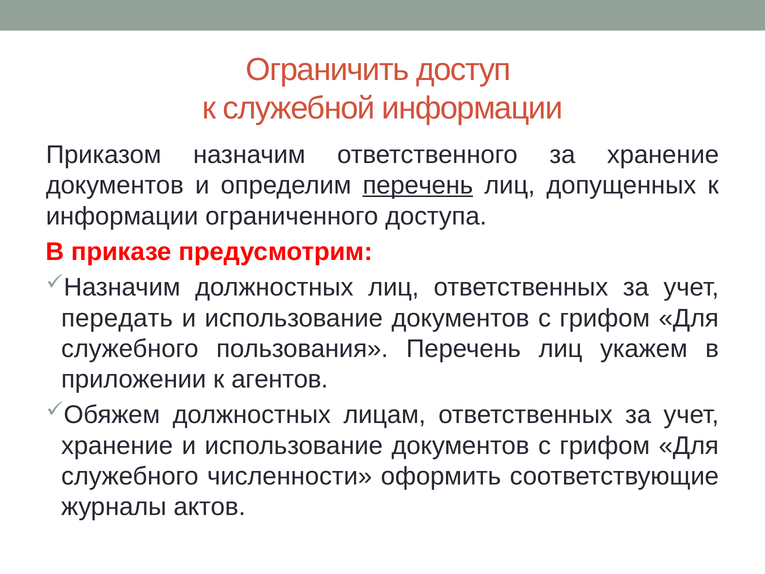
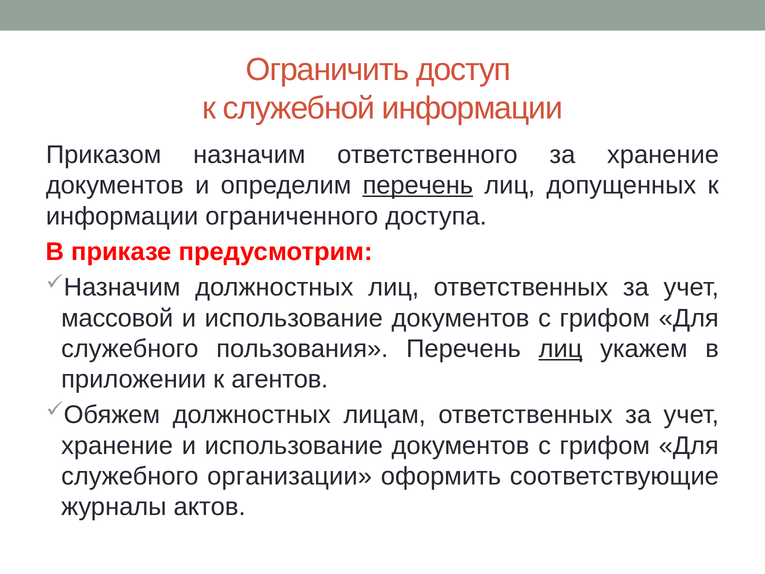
передать: передать -> массовой
лиц at (561, 349) underline: none -> present
численности: численности -> организации
